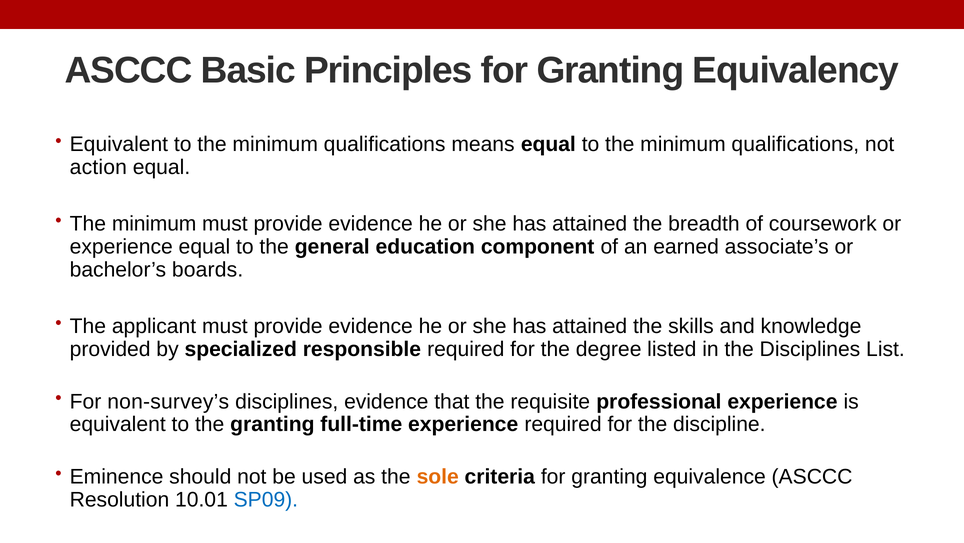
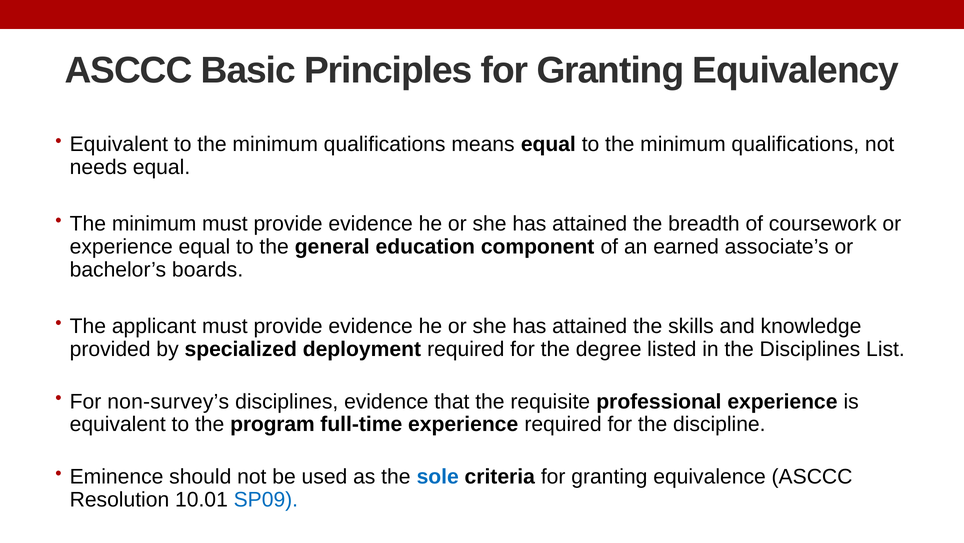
action: action -> needs
responsible: responsible -> deployment
the granting: granting -> program
sole colour: orange -> blue
